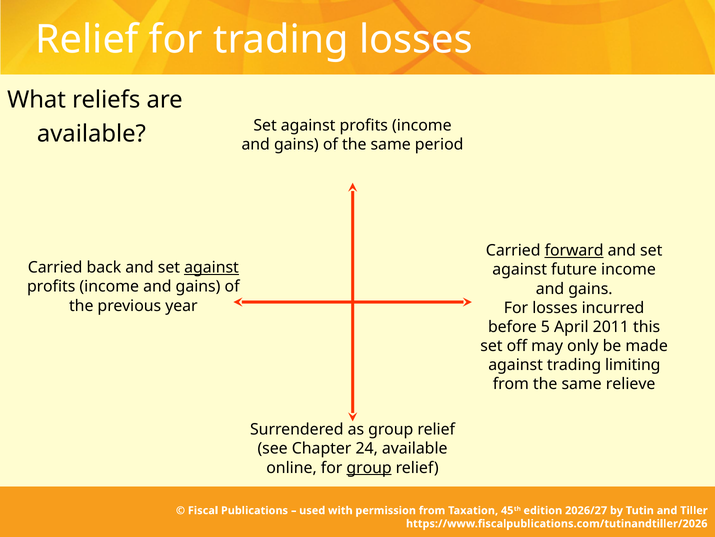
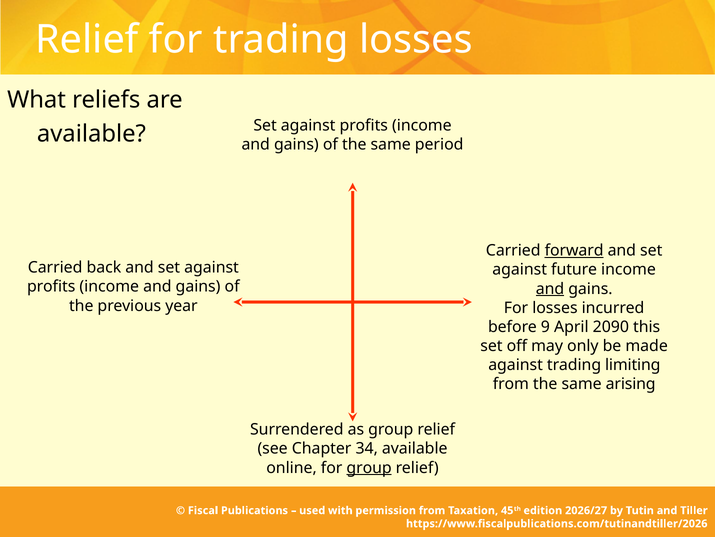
against at (212, 267) underline: present -> none
and at (550, 288) underline: none -> present
5: 5 -> 9
2011: 2011 -> 2090
relieve: relieve -> arising
24: 24 -> 34
